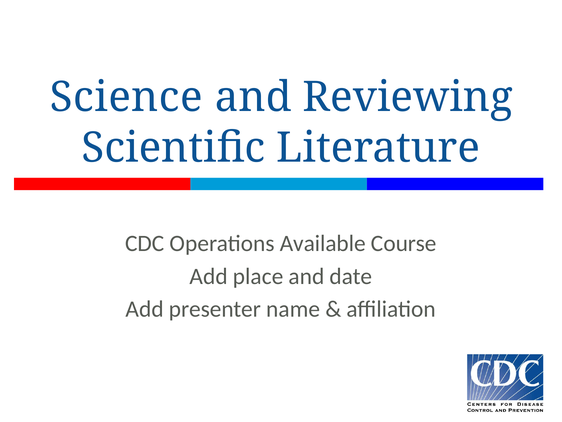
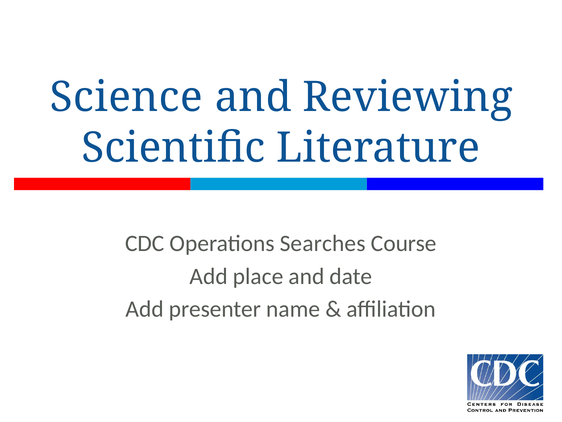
Available: Available -> Searches
